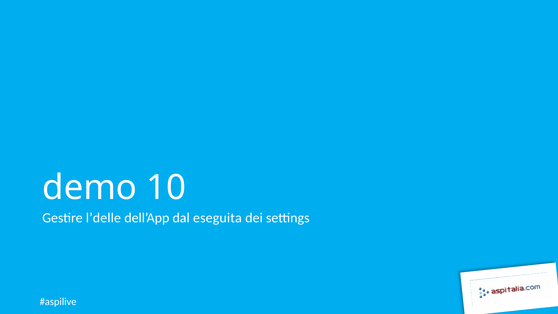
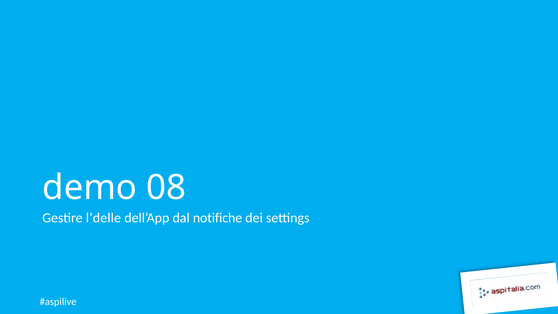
10: 10 -> 08
eseguita: eseguita -> notifiche
